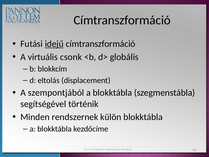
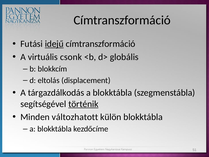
szempontjából: szempontjából -> tárgazdálkodás
történik underline: none -> present
rendszernek: rendszernek -> változhatott
